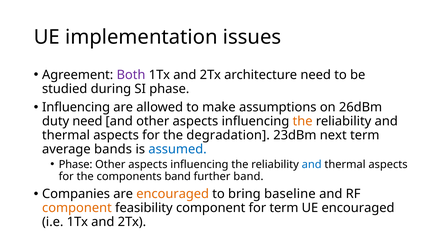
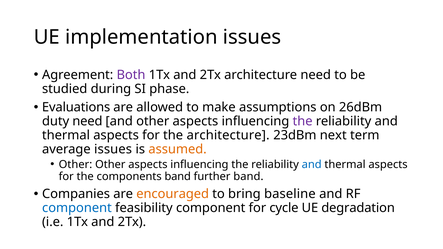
Influencing at (76, 107): Influencing -> Evaluations
the at (303, 121) colour: orange -> purple
the degradation: degradation -> architecture
average bands: bands -> issues
assumed colour: blue -> orange
Phase at (76, 165): Phase -> Other
component at (77, 208) colour: orange -> blue
for term: term -> cycle
UE encouraged: encouraged -> degradation
